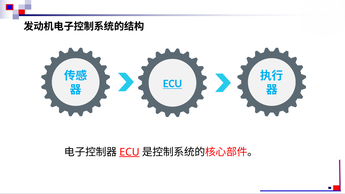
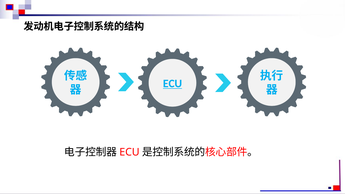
ECU at (129, 152) underline: present -> none
